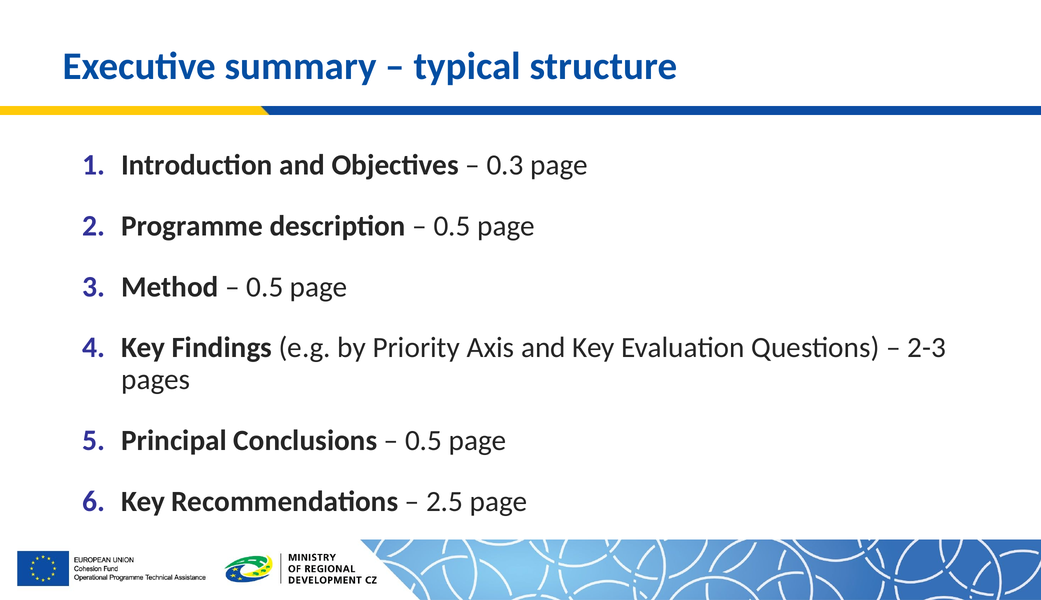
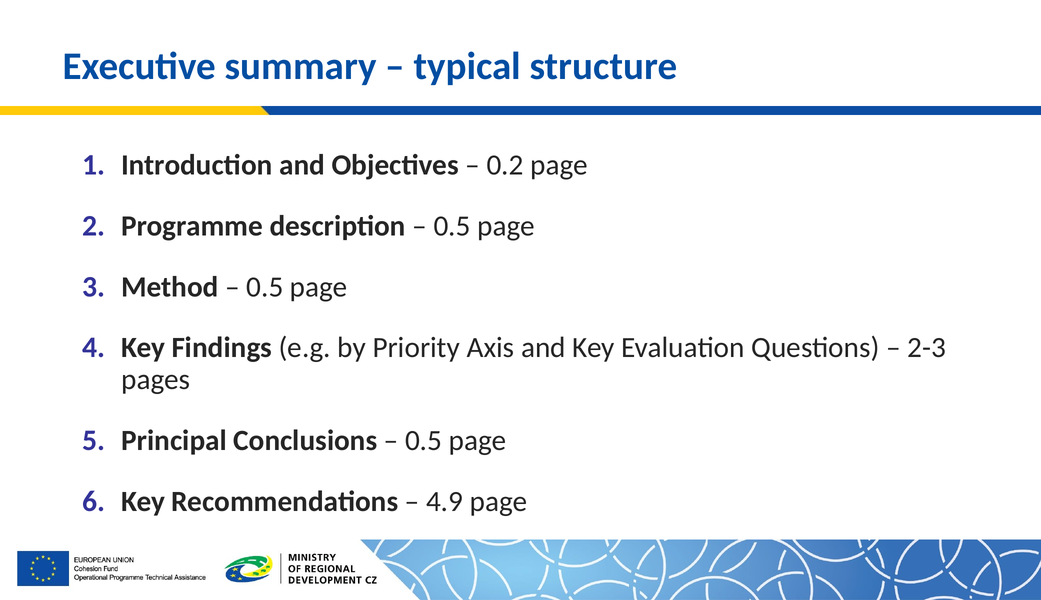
0.3: 0.3 -> 0.2
2.5: 2.5 -> 4.9
